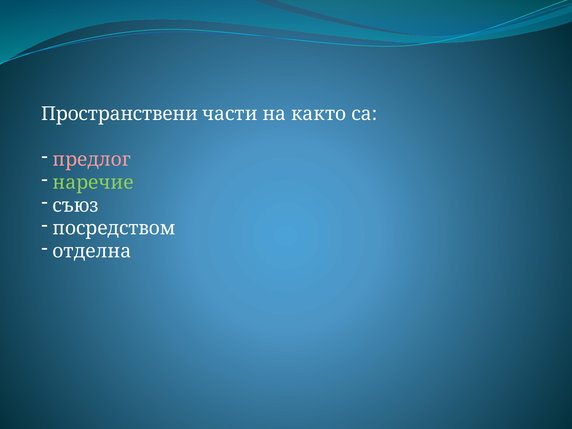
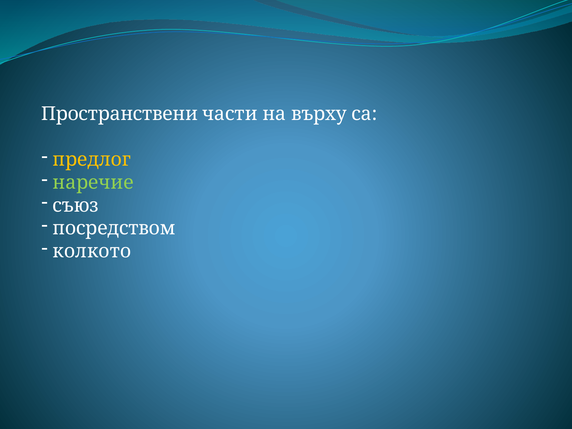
както: както -> върху
предлог colour: pink -> yellow
отделна: отделна -> колкото
